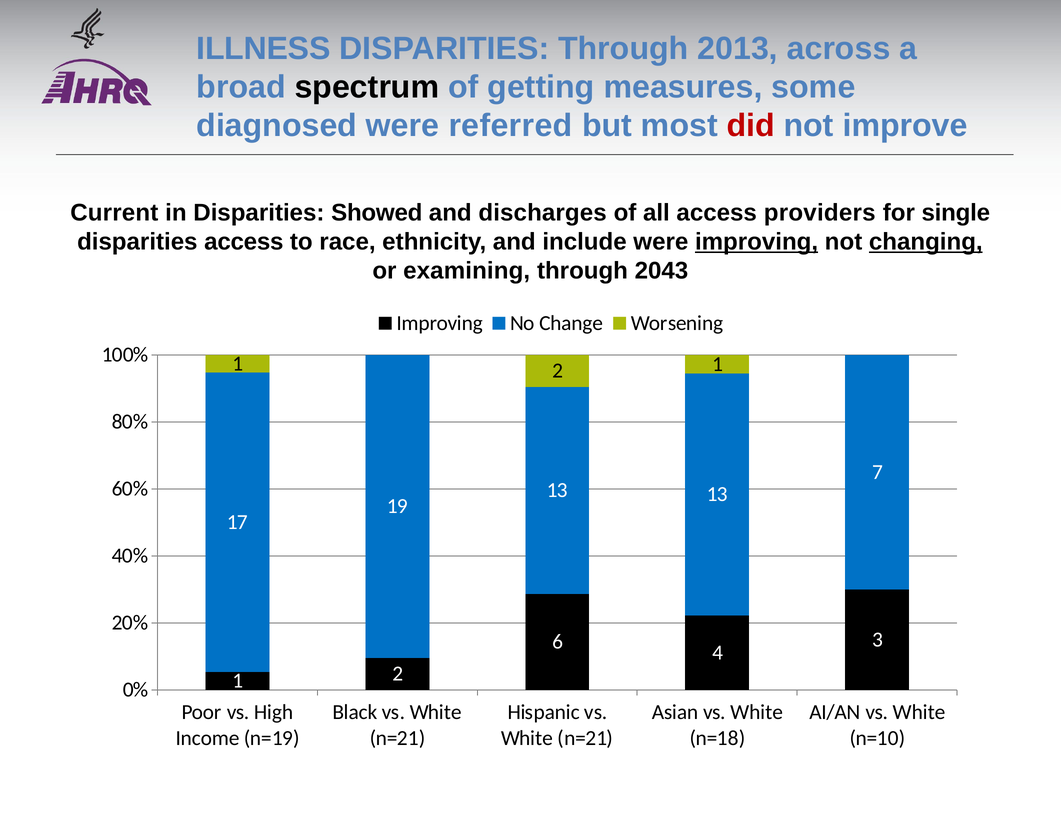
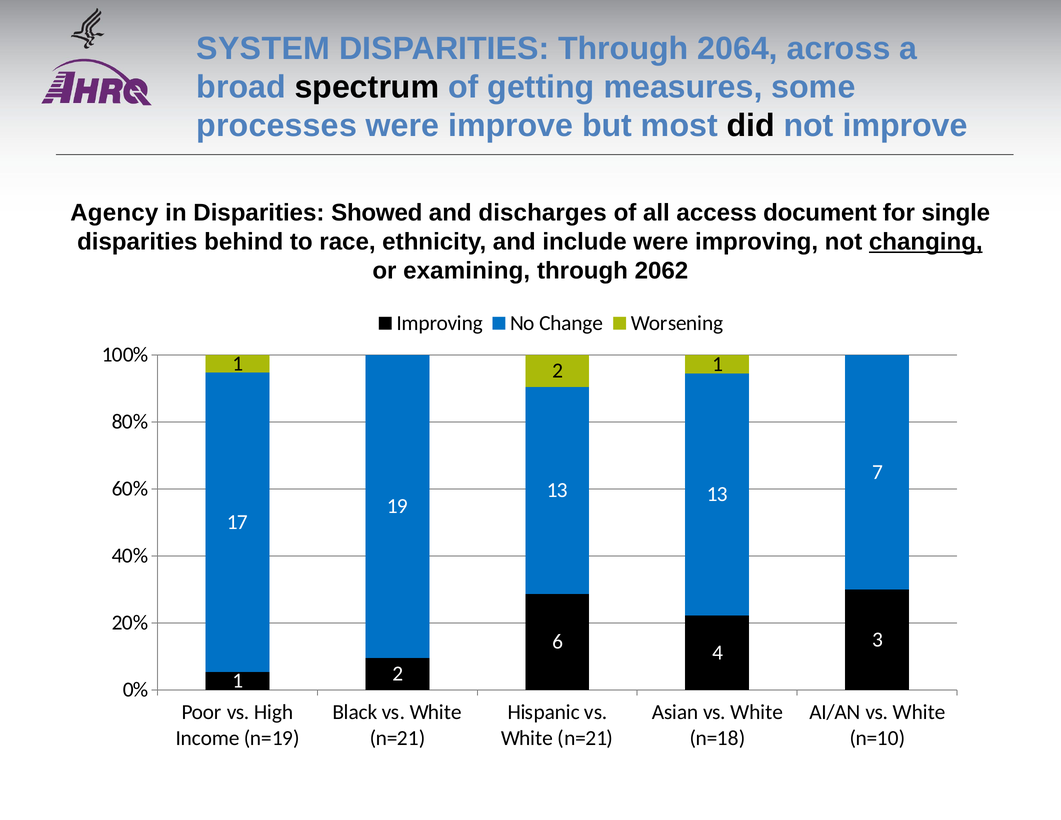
ILLNESS: ILLNESS -> SYSTEM
2013: 2013 -> 2064
diagnosed: diagnosed -> processes
were referred: referred -> improve
did colour: red -> black
Current: Current -> Agency
providers: providers -> document
disparities access: access -> behind
improving at (757, 242) underline: present -> none
2043: 2043 -> 2062
